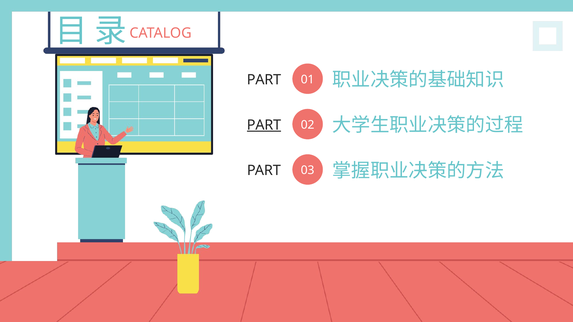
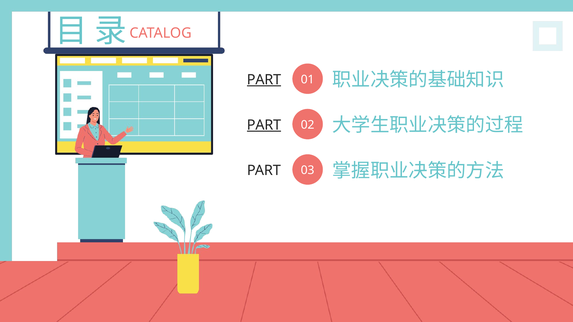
PART at (264, 80) underline: none -> present
